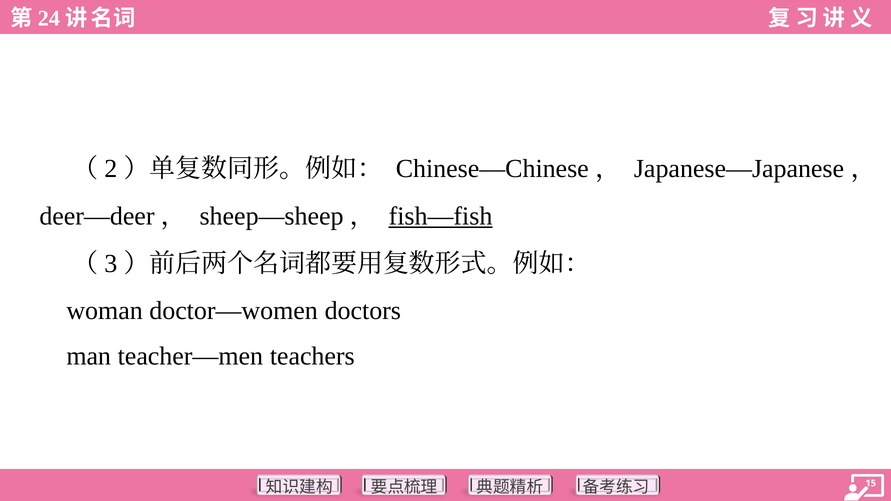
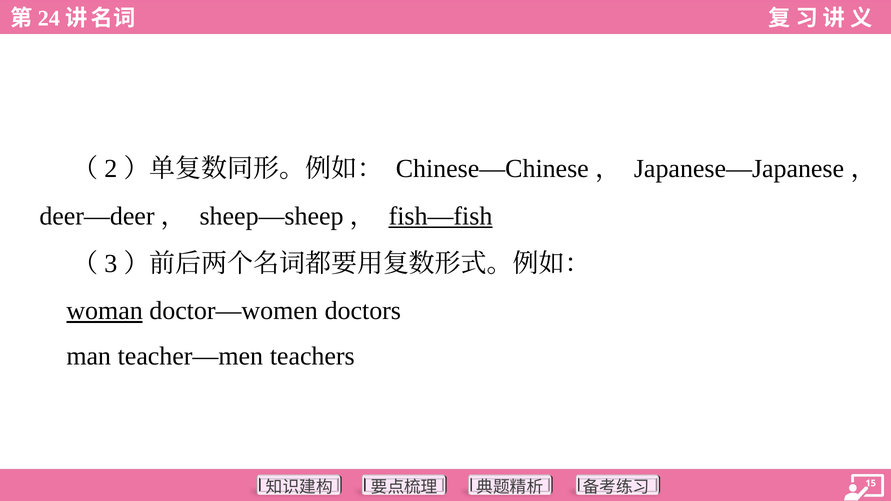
woman underline: none -> present
